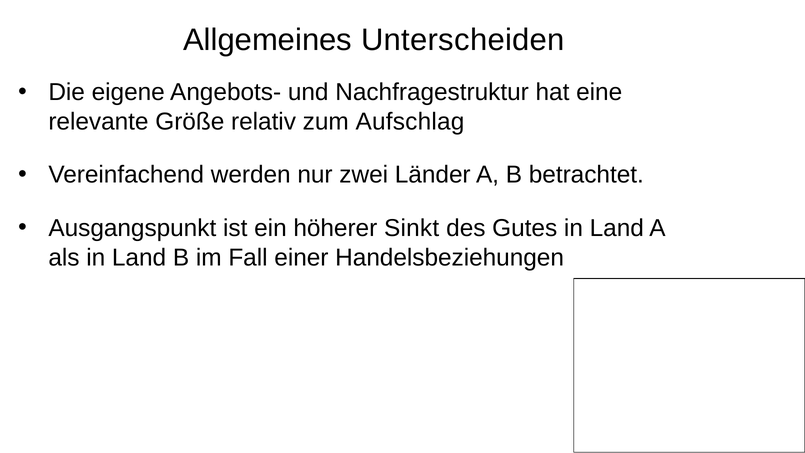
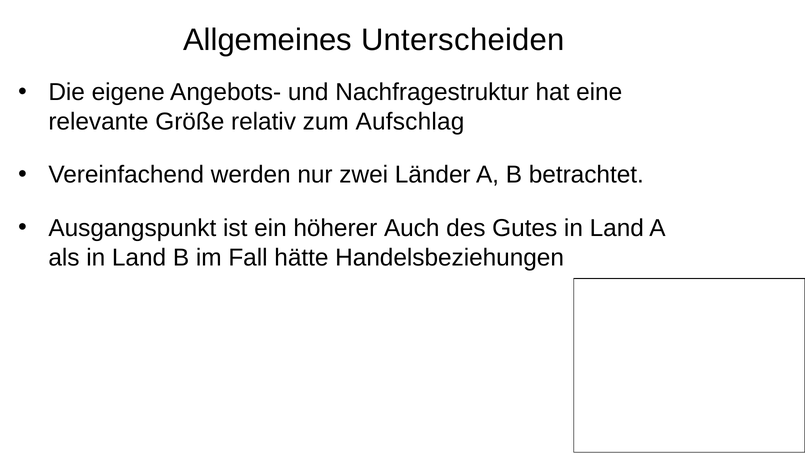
Sinkt: Sinkt -> Auch
einer: einer -> hätte
